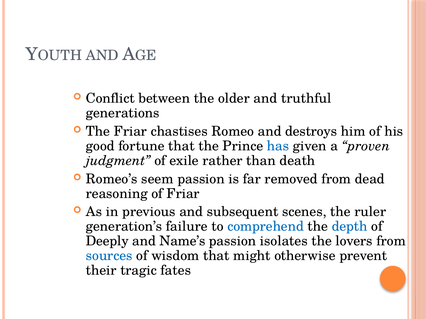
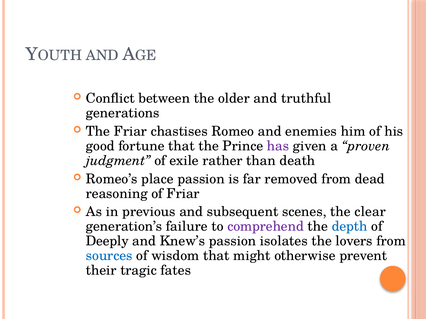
destroys: destroys -> enemies
has colour: blue -> purple
seem: seem -> place
ruler: ruler -> clear
comprehend colour: blue -> purple
Name’s: Name’s -> Knew’s
